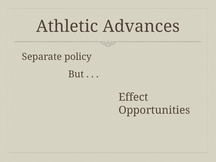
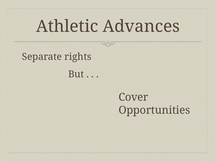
policy: policy -> rights
Effect: Effect -> Cover
